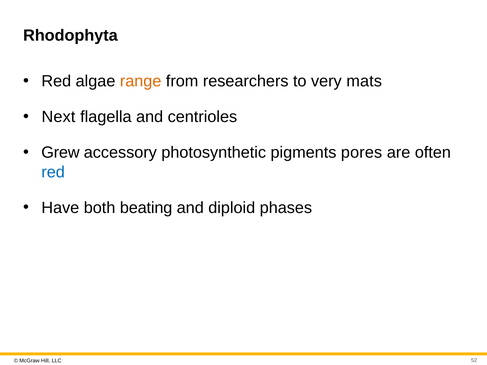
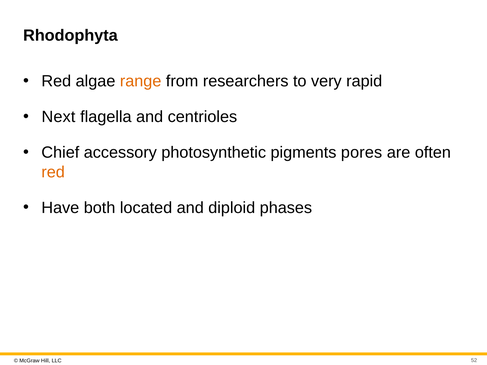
mats: mats -> rapid
Grew: Grew -> Chief
red at (53, 172) colour: blue -> orange
beating: beating -> located
